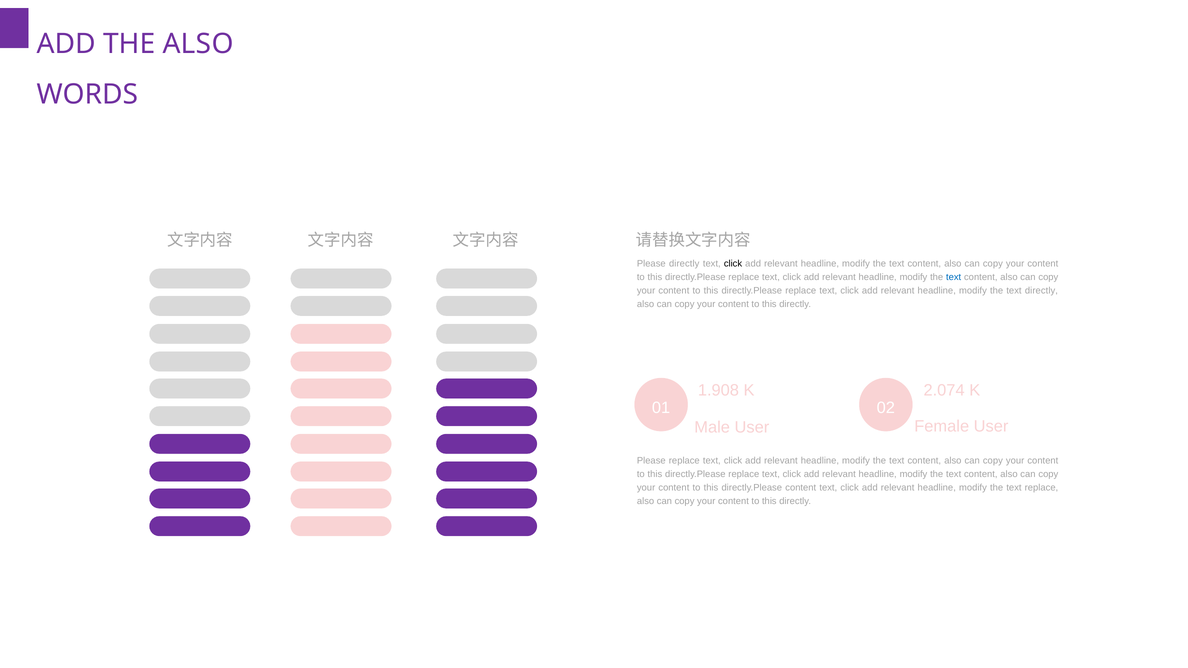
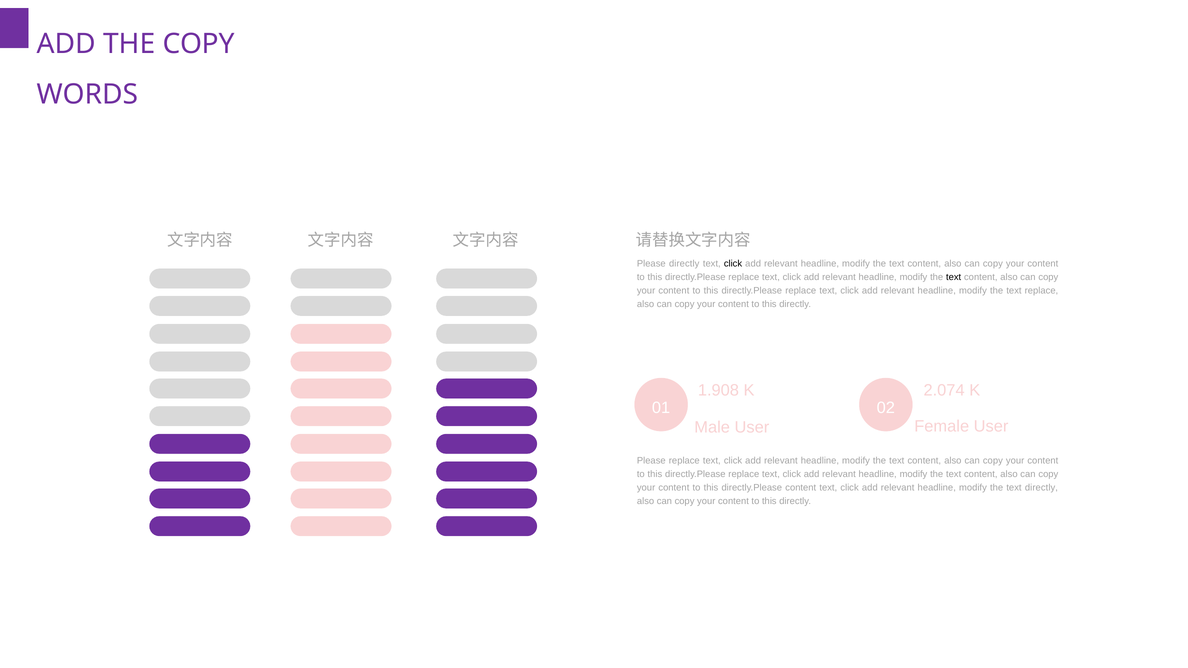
THE ALSO: ALSO -> COPY
text at (954, 277) colour: blue -> black
text directly: directly -> replace
text replace: replace -> directly
